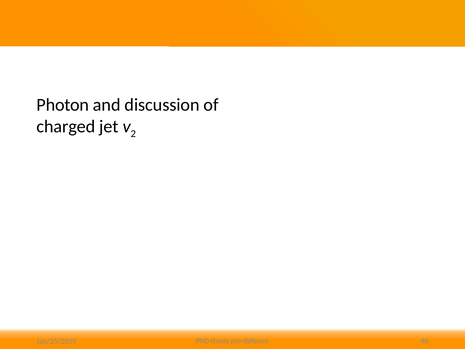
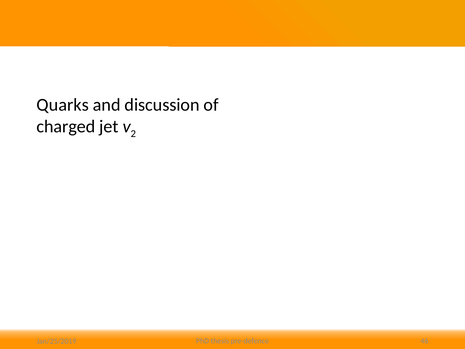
Photon: Photon -> Quarks
